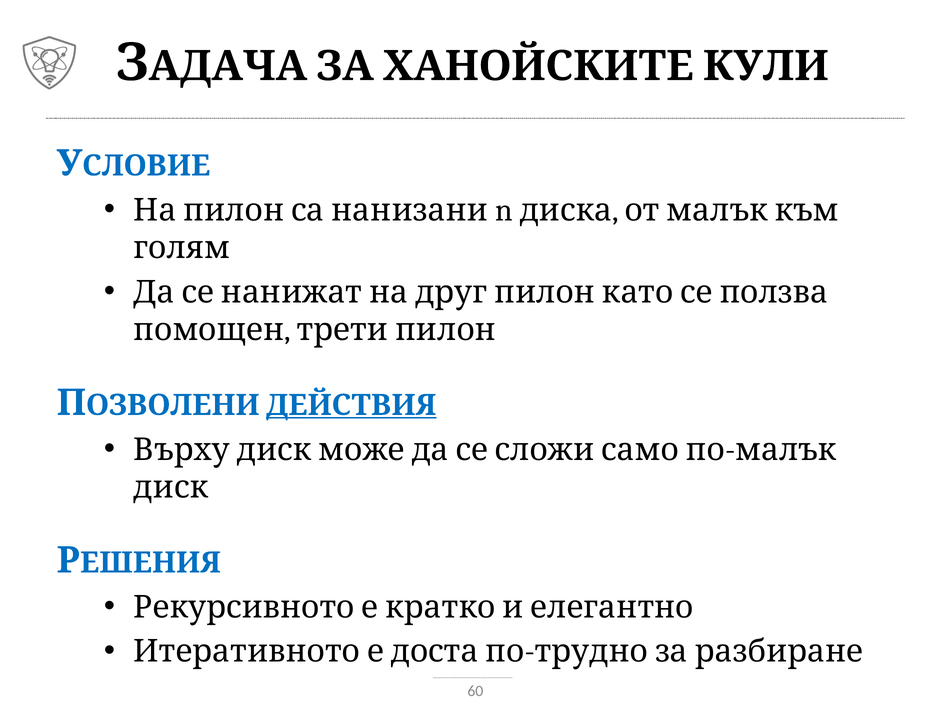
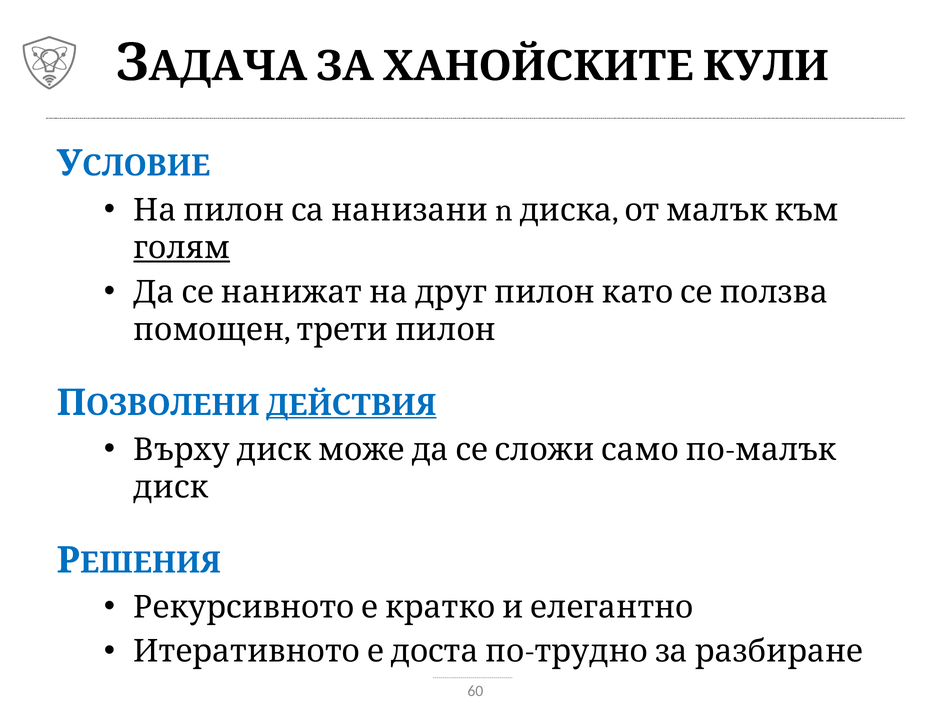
голям underline: none -> present
